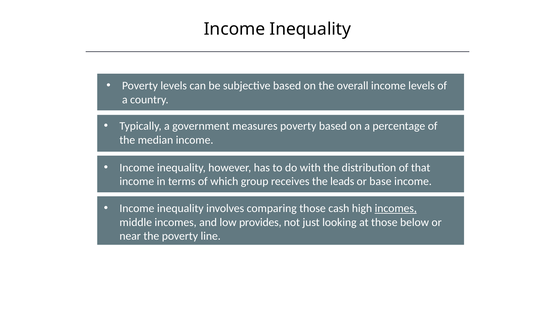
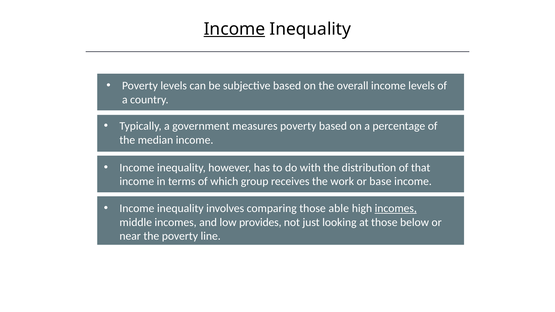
Income at (234, 29) underline: none -> present
leads: leads -> work
cash: cash -> able
